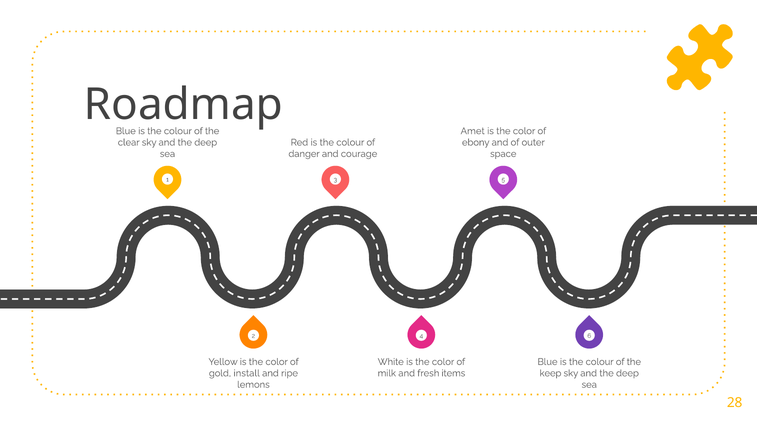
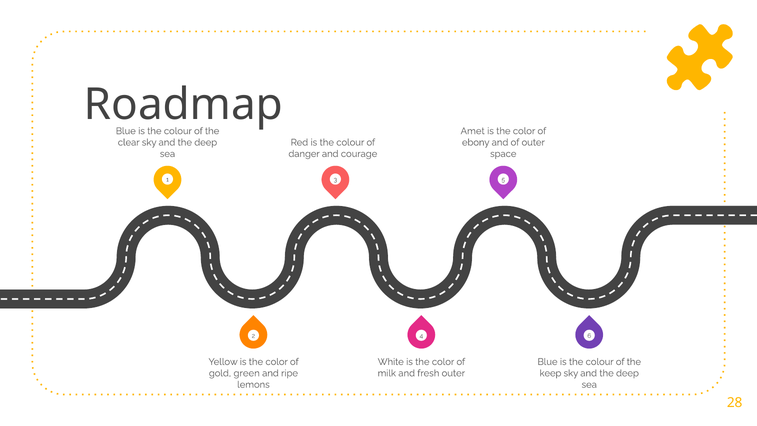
install: install -> green
fresh items: items -> outer
